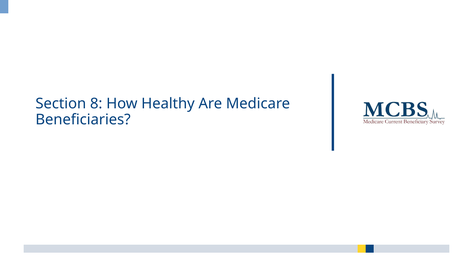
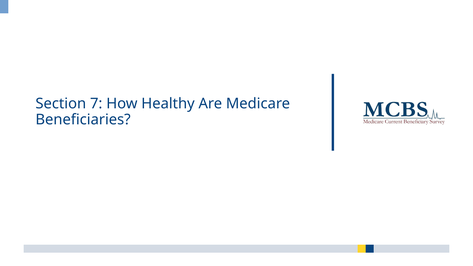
8: 8 -> 7
